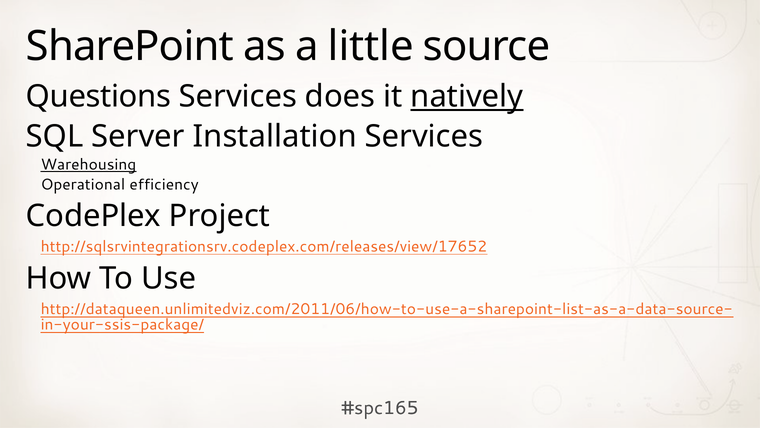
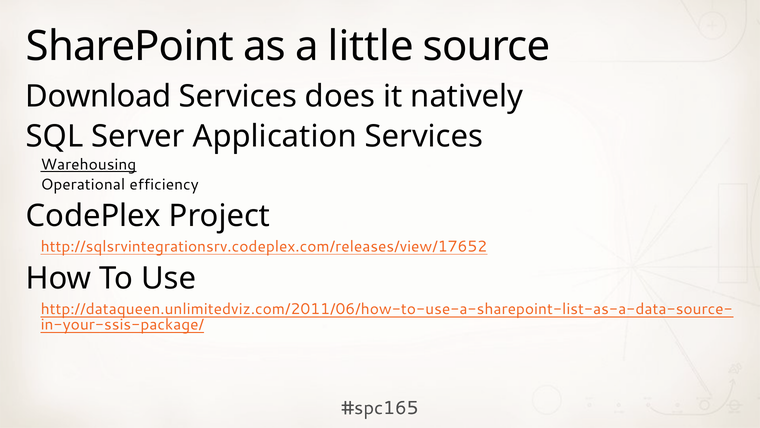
Questions: Questions -> Download
natively underline: present -> none
Installation: Installation -> Application
